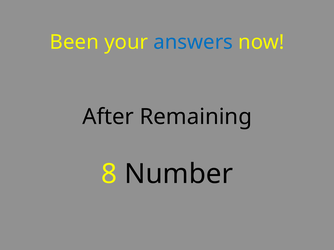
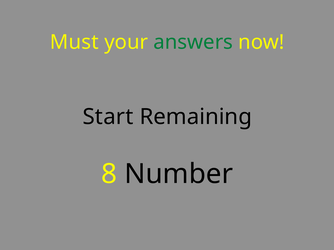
Been: Been -> Must
answers colour: blue -> green
After: After -> Start
